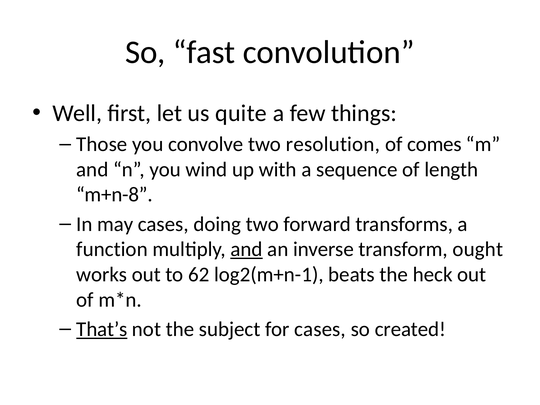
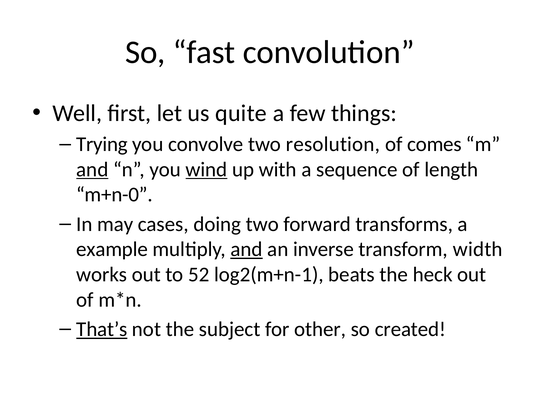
Those: Those -> Trying
and at (92, 170) underline: none -> present
wind underline: none -> present
m+n-8: m+n-8 -> m+n-0
function: function -> example
ought: ought -> width
62: 62 -> 52
for cases: cases -> other
